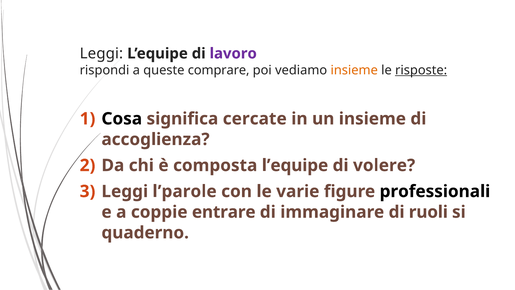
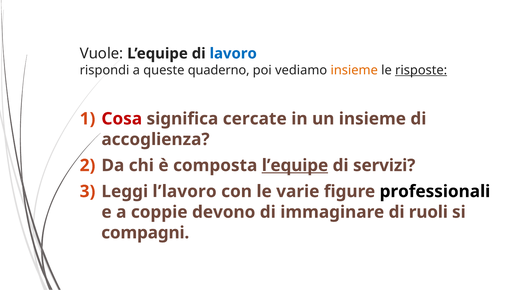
Leggi at (101, 53): Leggi -> Vuole
lavoro colour: purple -> blue
comprare: comprare -> quaderno
Cosa colour: black -> red
l’equipe at (295, 165) underline: none -> present
volere: volere -> servizi
l’parole: l’parole -> l’lavoro
entrare: entrare -> devono
quaderno: quaderno -> compagni
